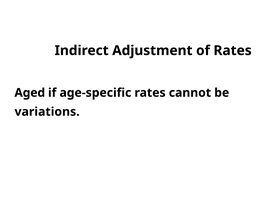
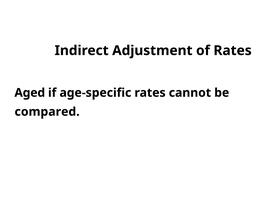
variations: variations -> compared
